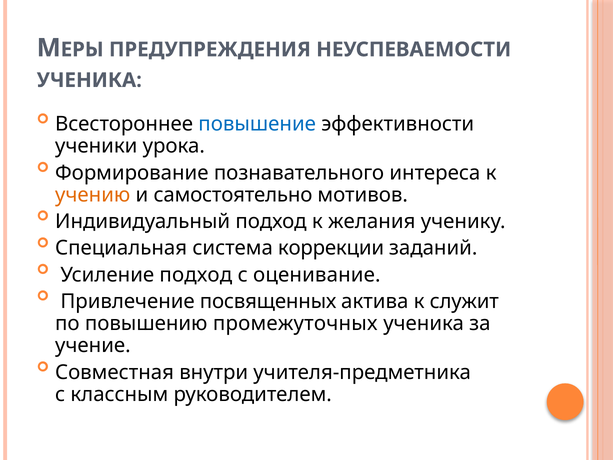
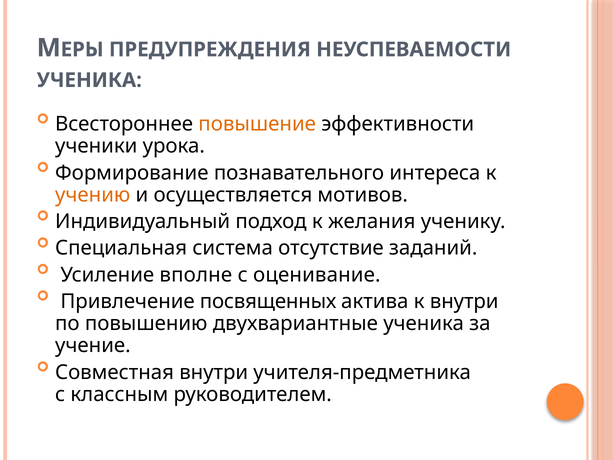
повышение colour: blue -> orange
самостоятельно: самостоятельно -> осуществляется
коррекции: коррекции -> отсутствие
Усиление подход: подход -> вполне
к служит: служит -> внутри
промежуточных: промежуточных -> двухвариантные
